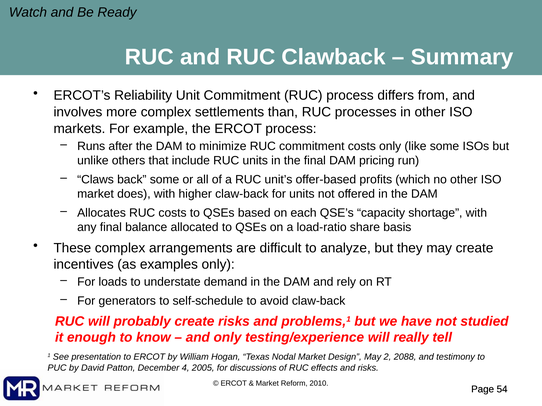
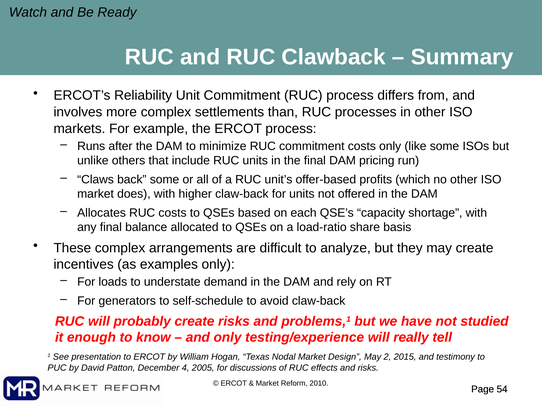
2088: 2088 -> 2015
